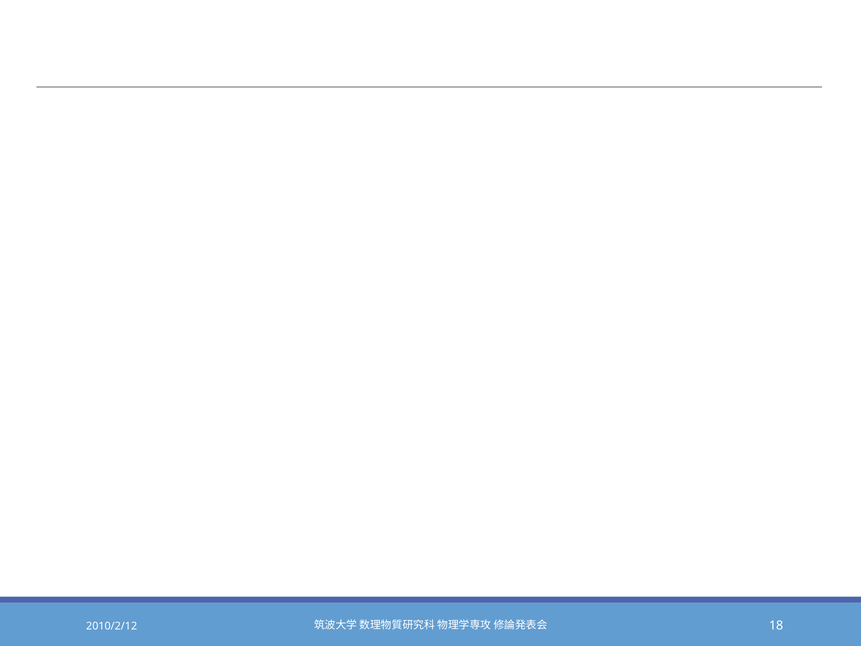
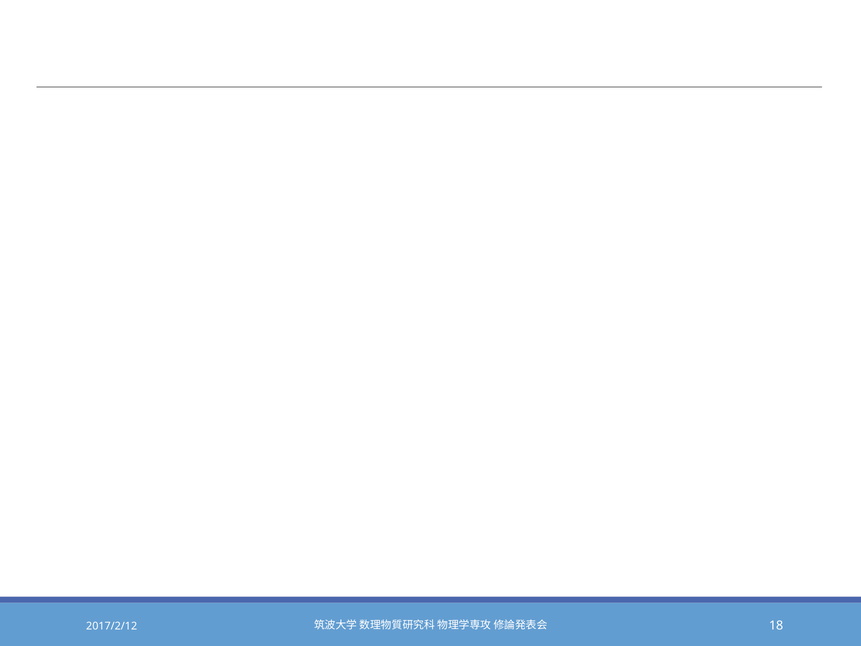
2010/2/12: 2010/2/12 -> 2017/2/12
